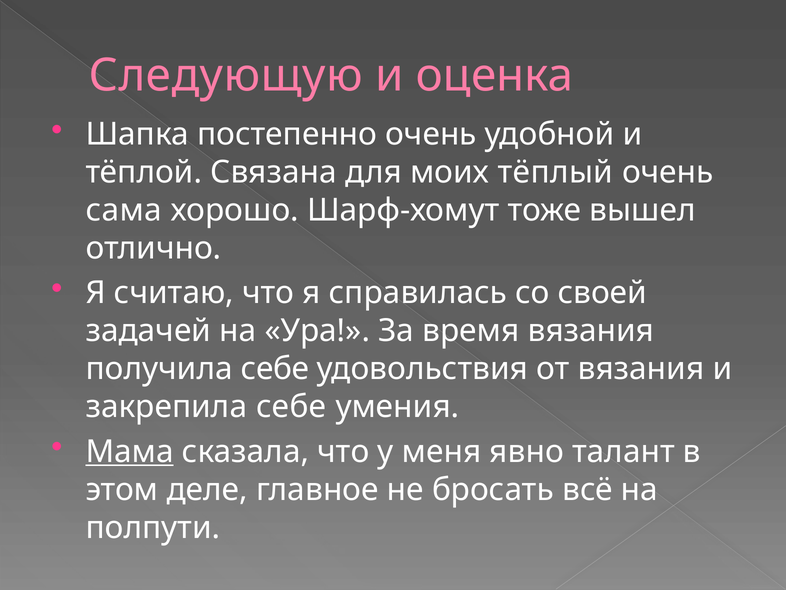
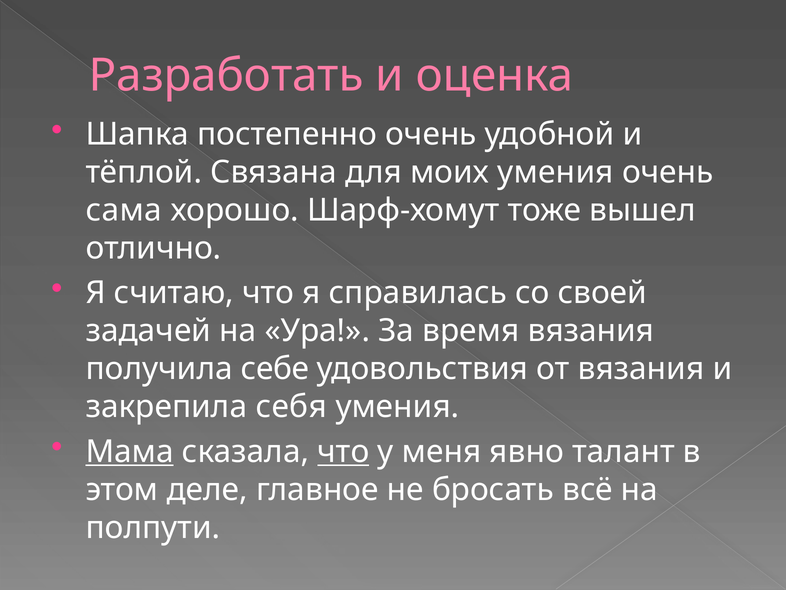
Следующую: Следующую -> Разработать
моих тёплый: тёплый -> умения
закрепила себе: себе -> себя
что at (343, 451) underline: none -> present
